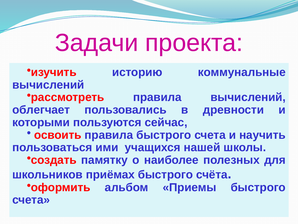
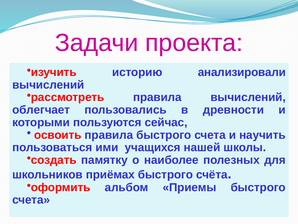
коммунальные: коммунальные -> анализировали
